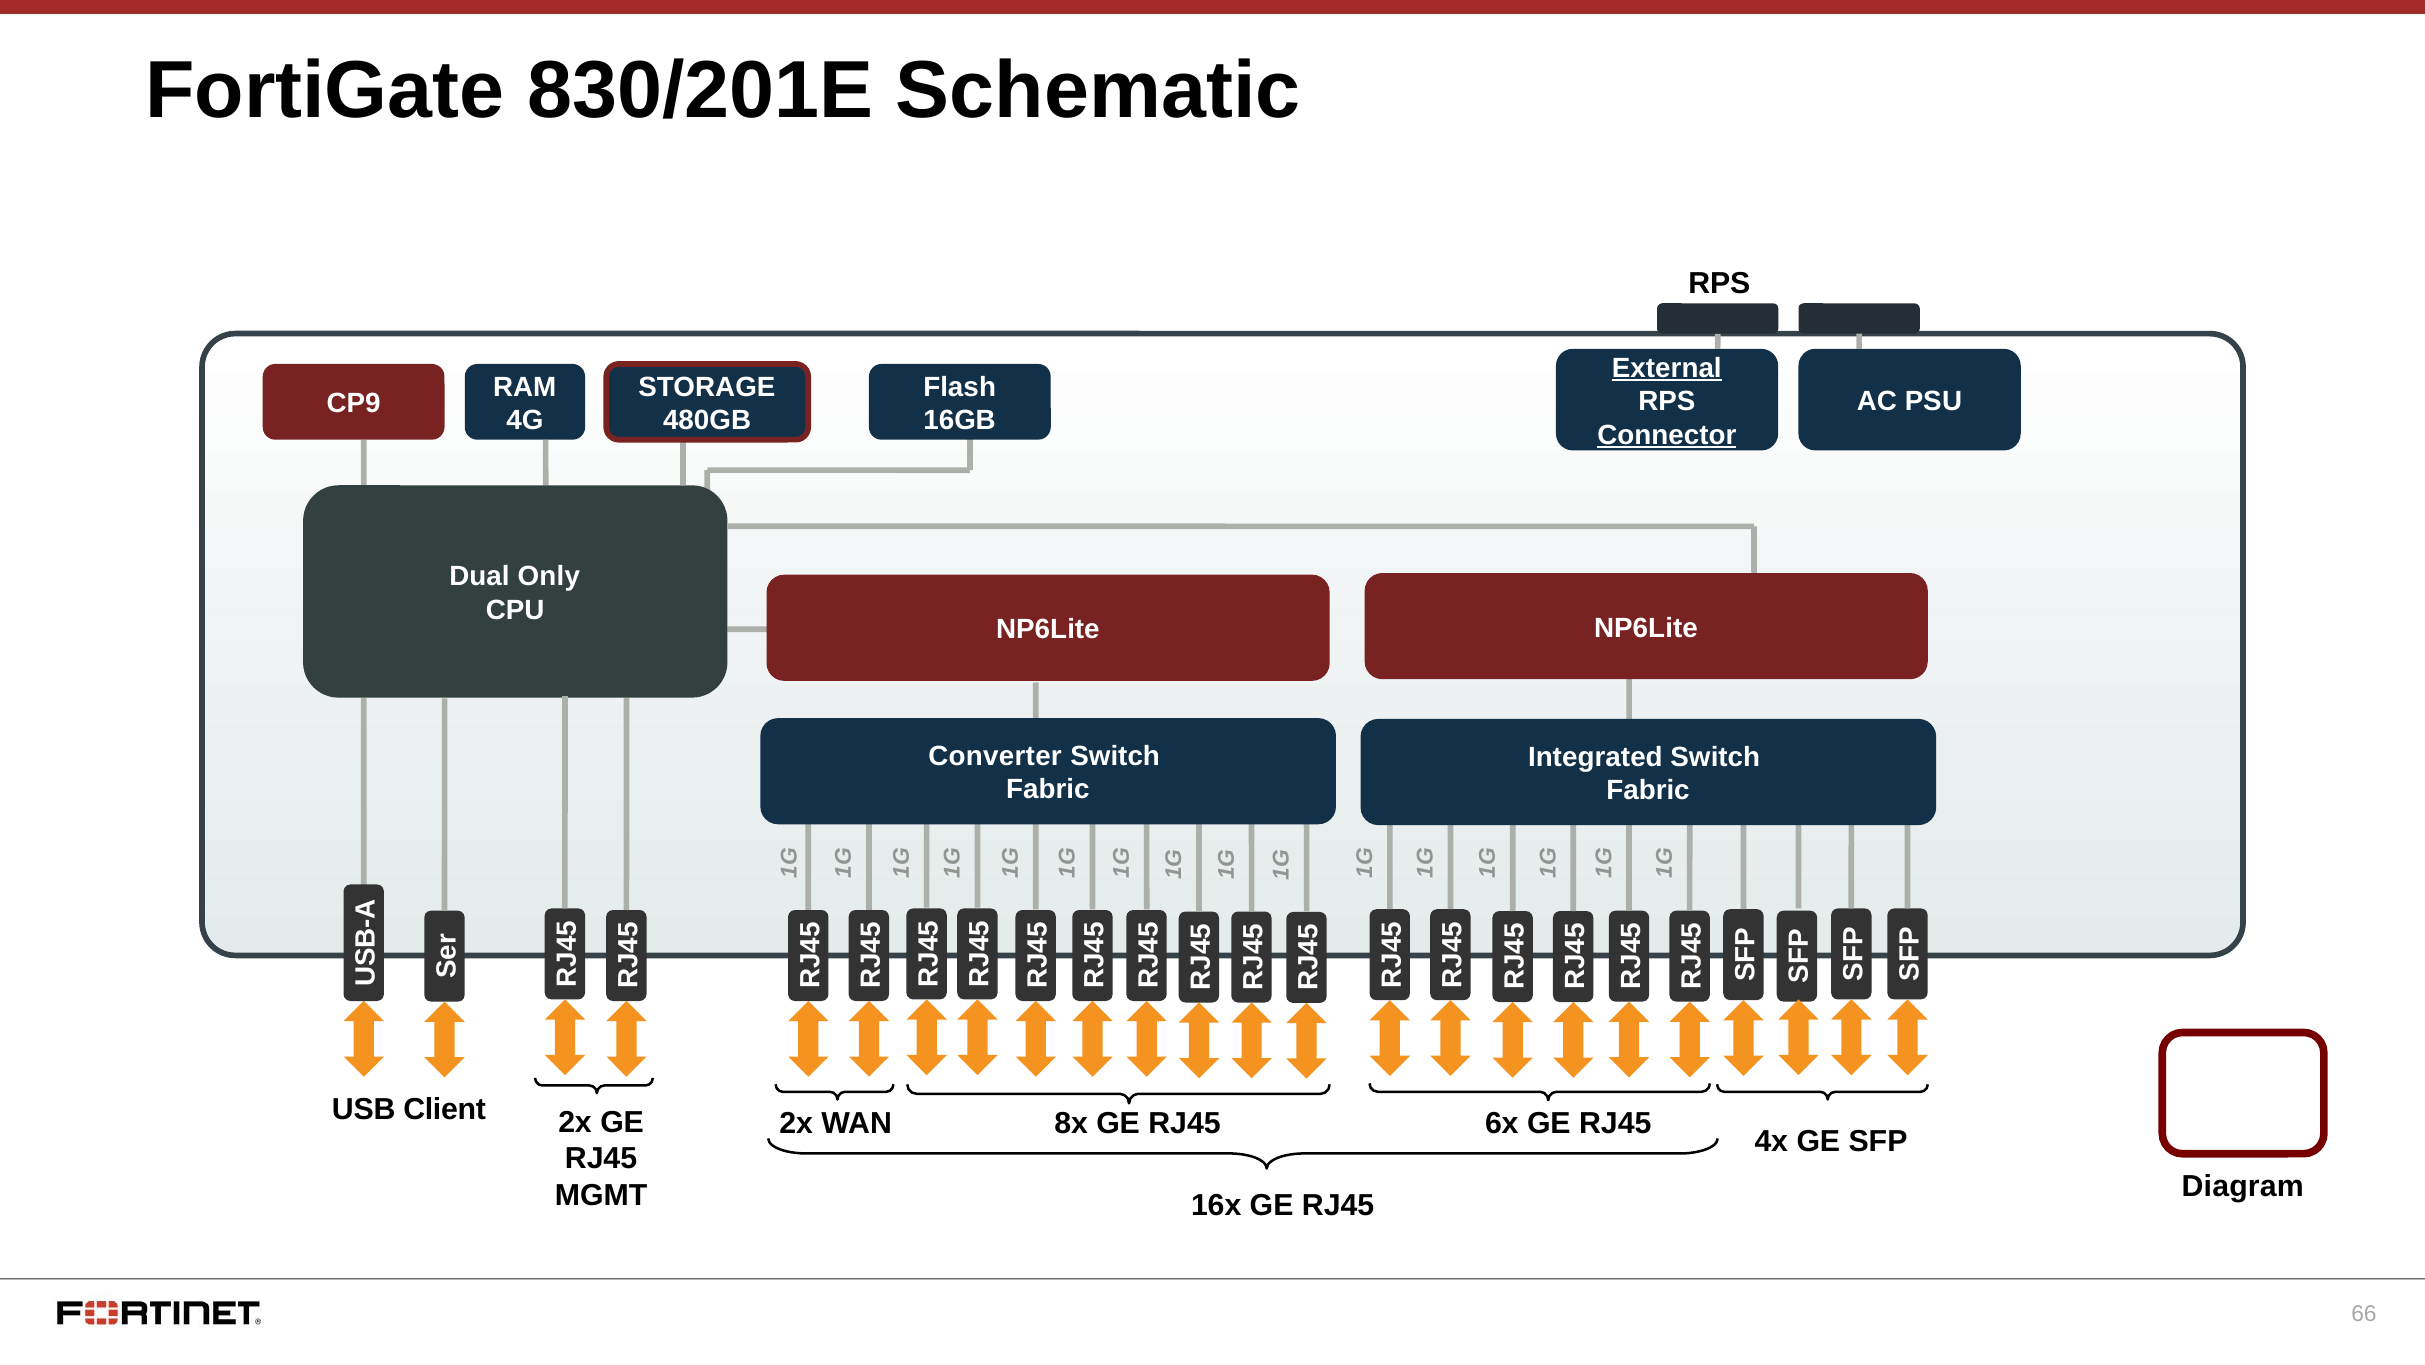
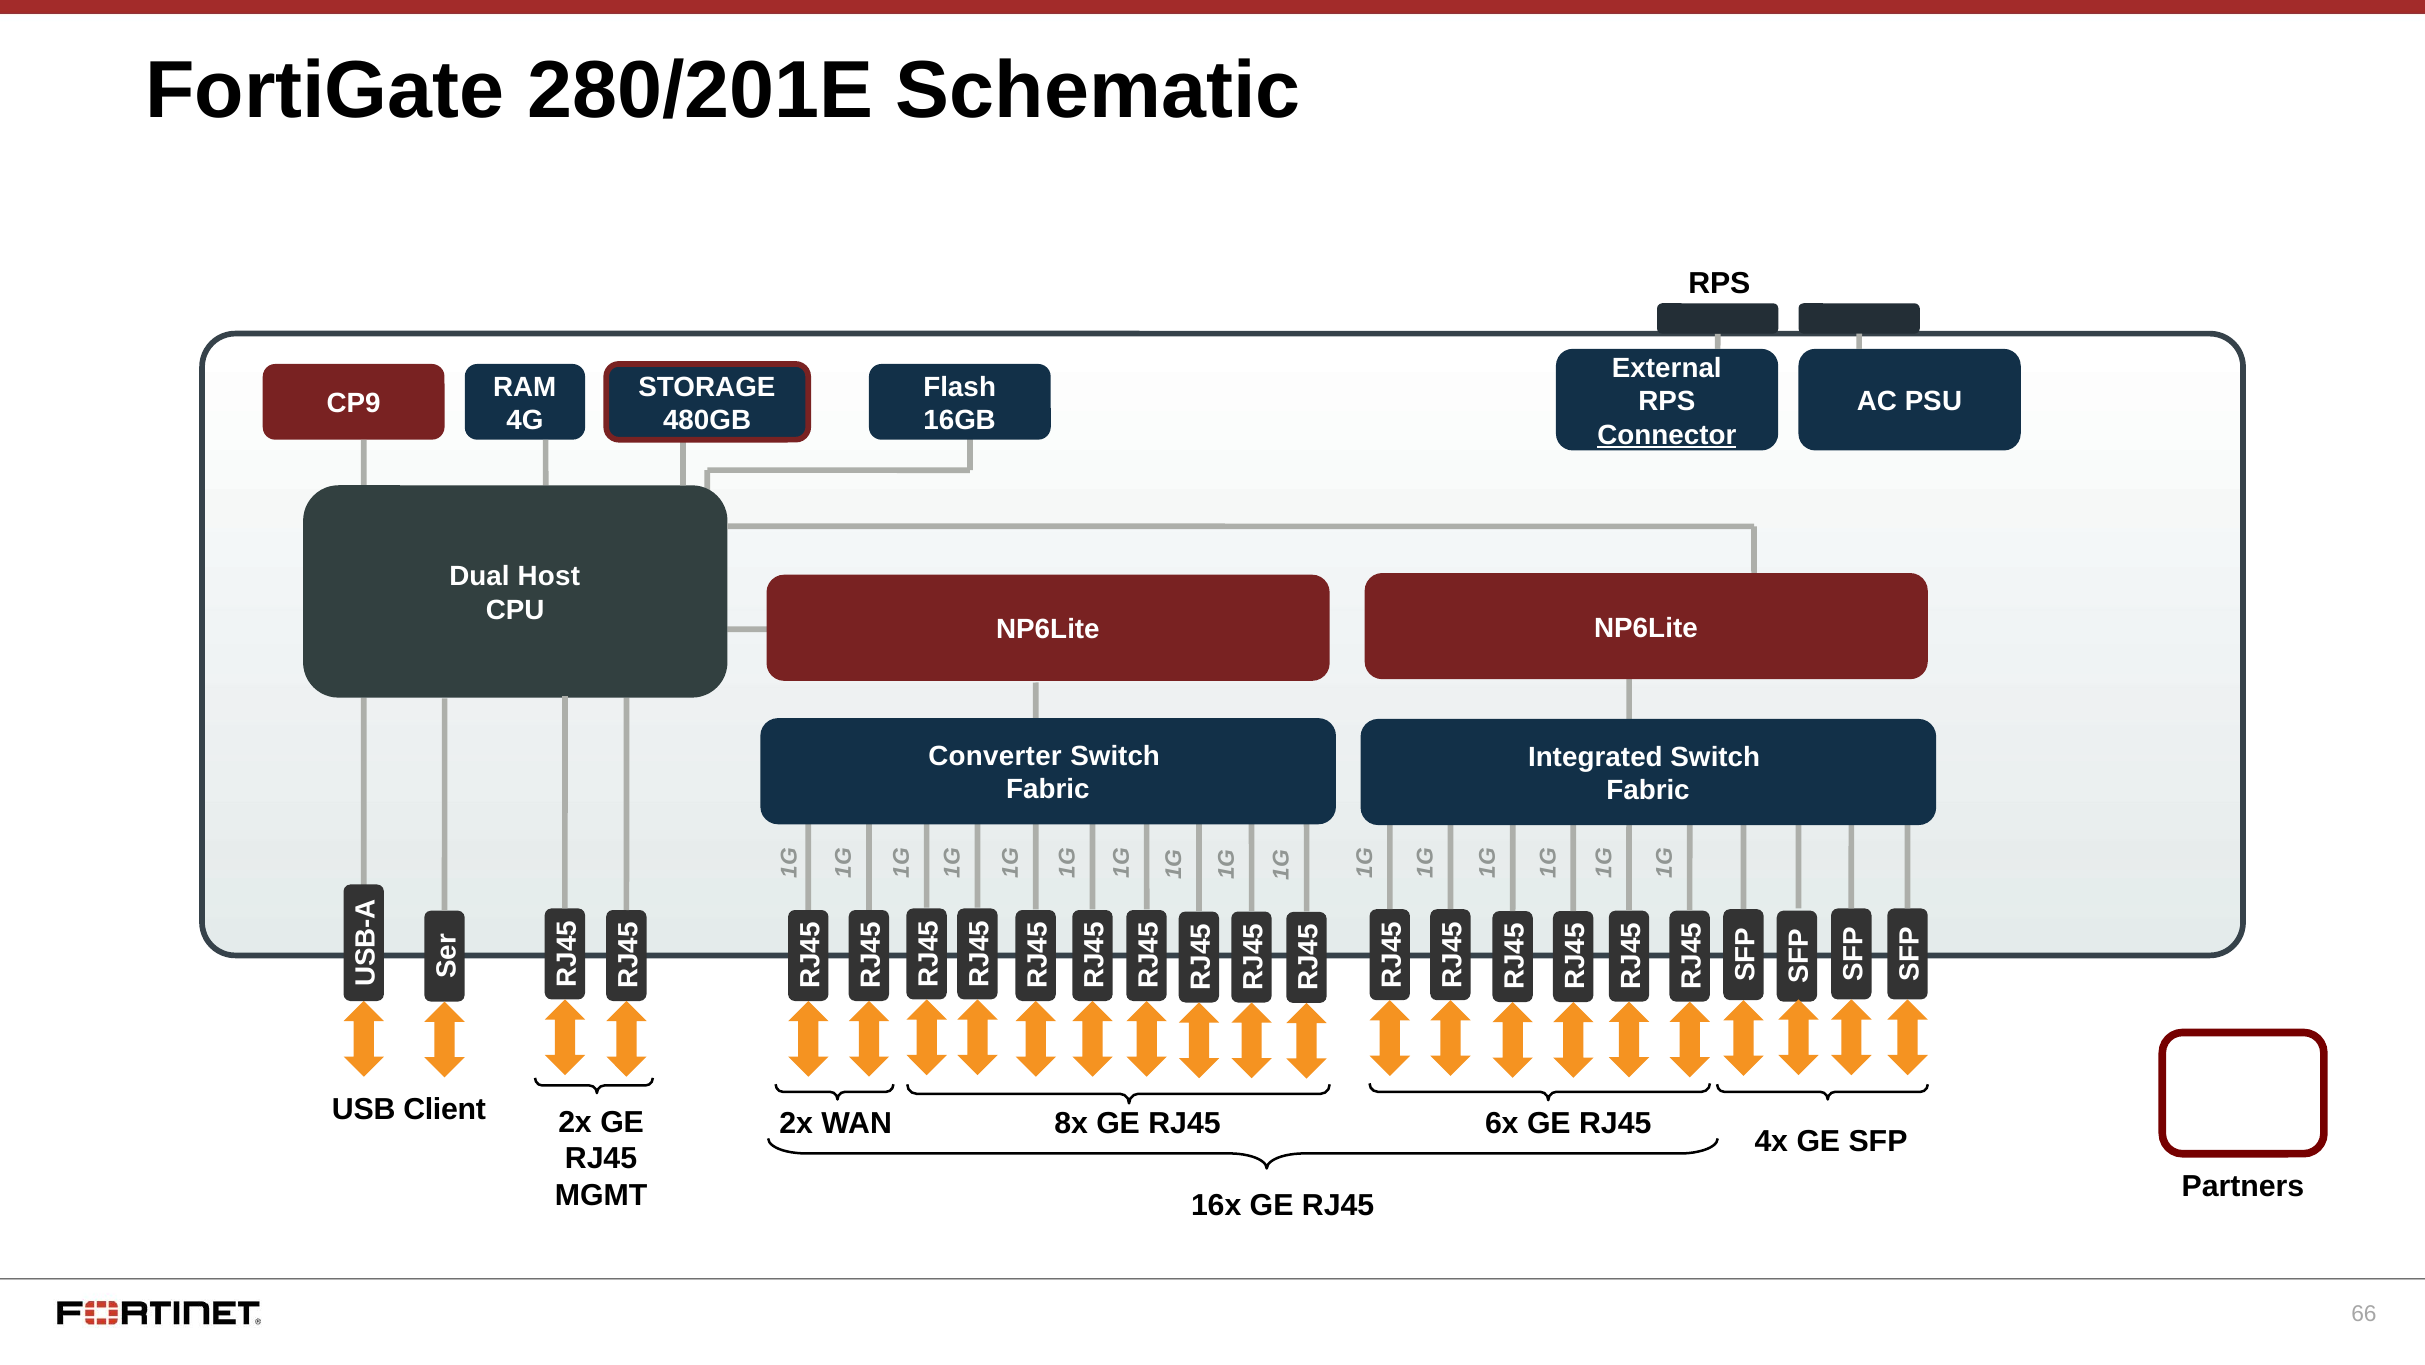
830/201E: 830/201E -> 280/201E
External underline: present -> none
Only: Only -> Host
Diagram: Diagram -> Partners
